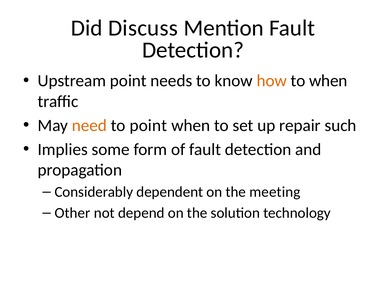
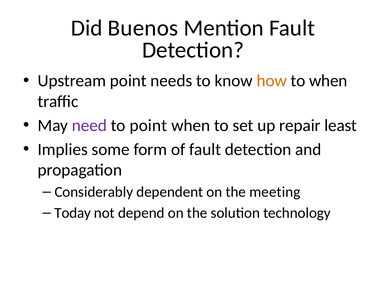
Discuss: Discuss -> Buenos
need colour: orange -> purple
such: such -> least
Other: Other -> Today
